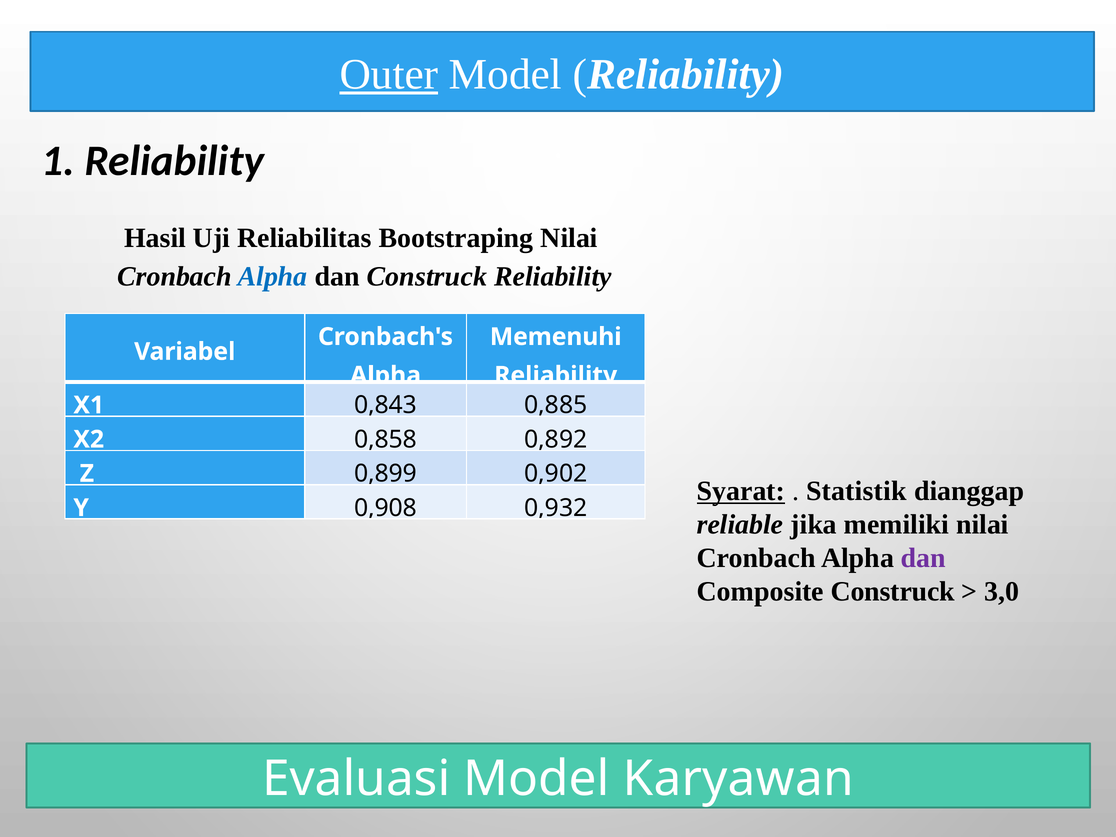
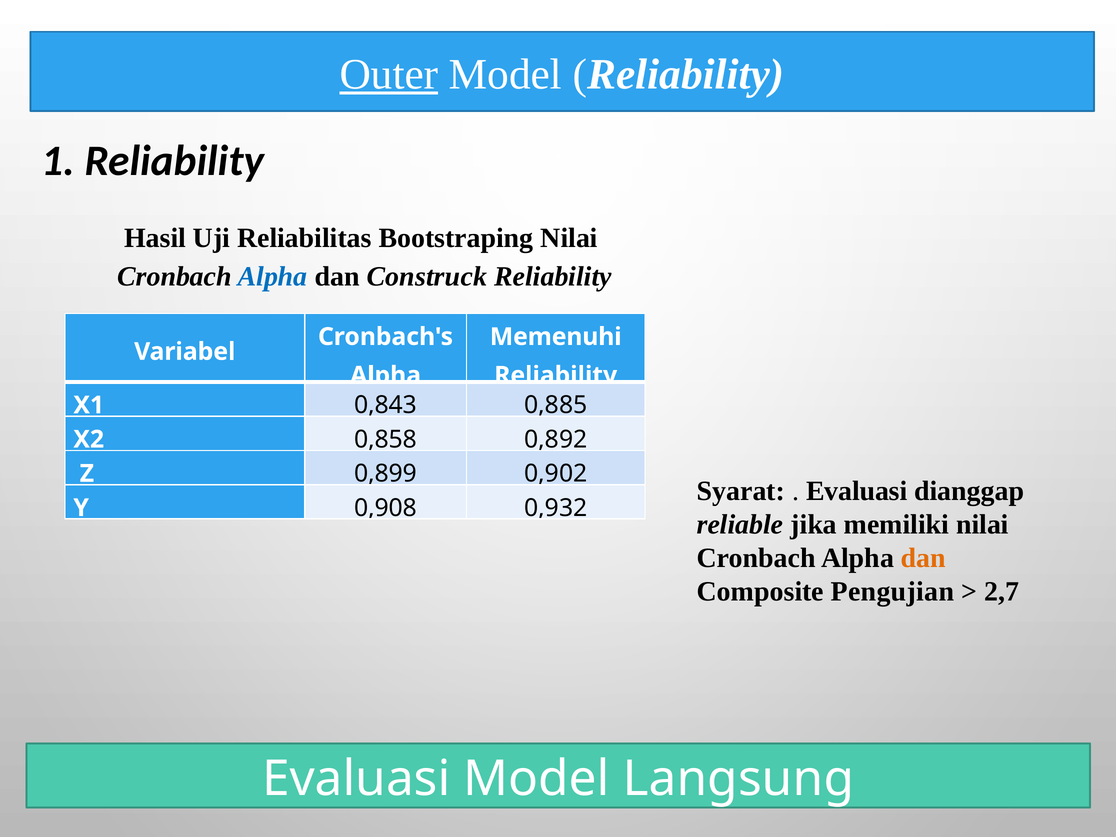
Syarat underline: present -> none
Statistik at (856, 491): Statistik -> Evaluasi
dan at (923, 558) colour: purple -> orange
Composite Construck: Construck -> Pengujian
3,0: 3,0 -> 2,7
Karyawan: Karyawan -> Langsung
